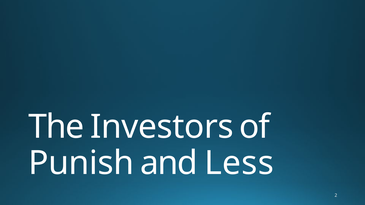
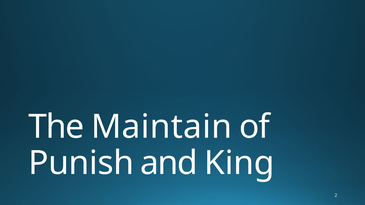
Investors: Investors -> Maintain
Less: Less -> King
